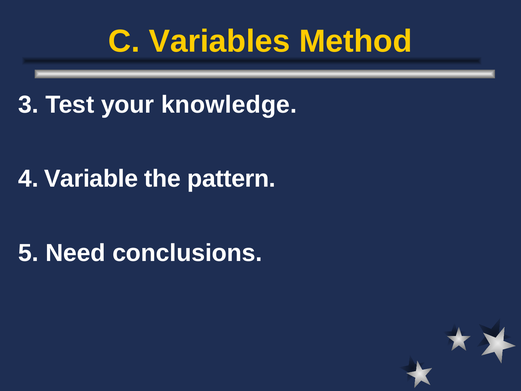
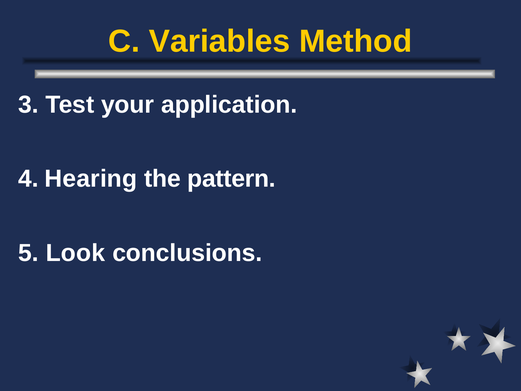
knowledge: knowledge -> application
Variable: Variable -> Hearing
Need: Need -> Look
